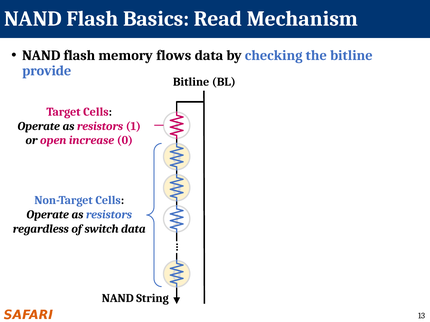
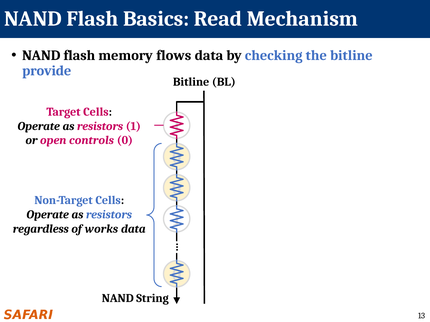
increase: increase -> controls
switch: switch -> works
